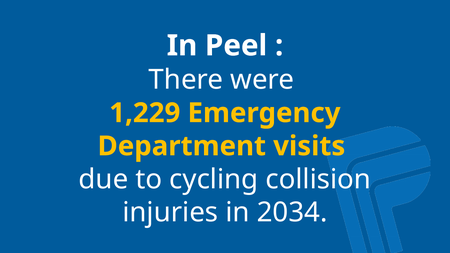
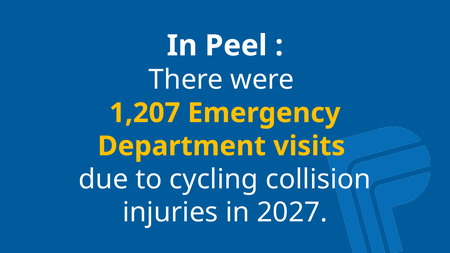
1,229: 1,229 -> 1,207
2034: 2034 -> 2027
